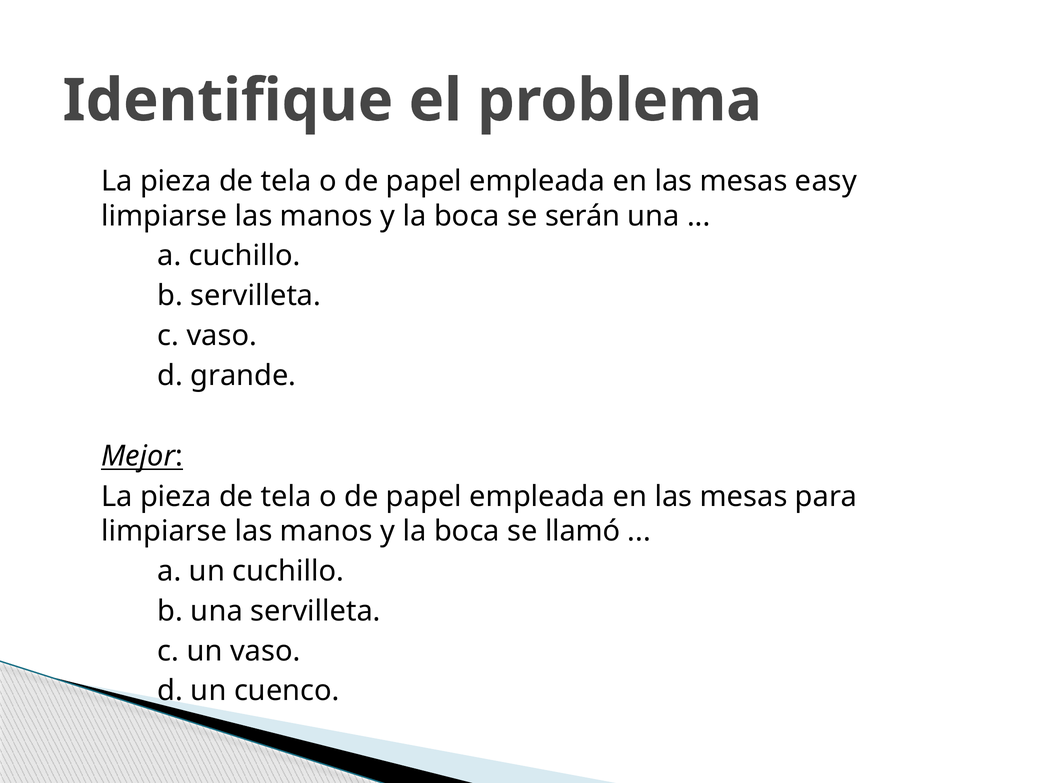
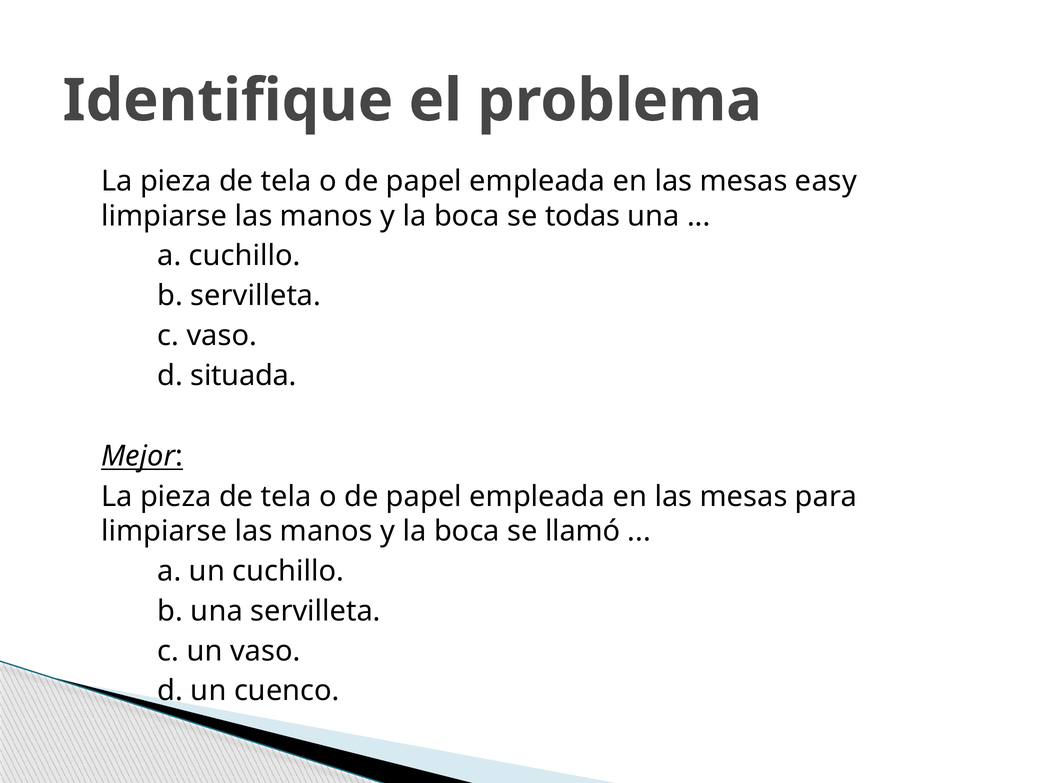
serán: serán -> todas
grande: grande -> situada
